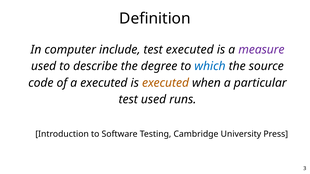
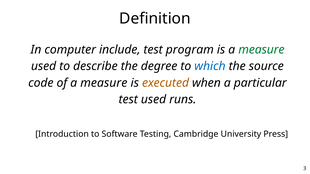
test executed: executed -> program
measure at (261, 50) colour: purple -> green
of a executed: executed -> measure
